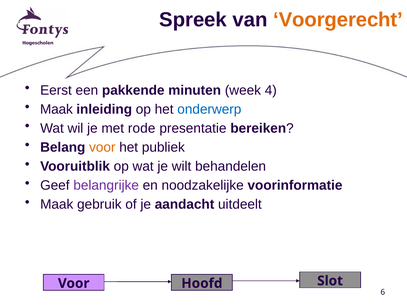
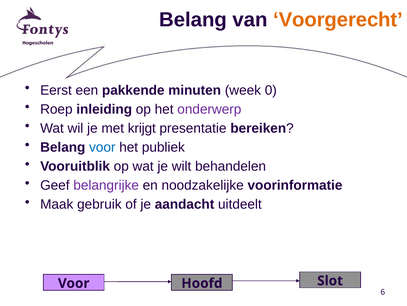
Spreek at (193, 20): Spreek -> Belang
4: 4 -> 0
Maak at (56, 109): Maak -> Roep
onderwerp colour: blue -> purple
rode: rode -> krijgt
voor at (102, 147) colour: orange -> blue
